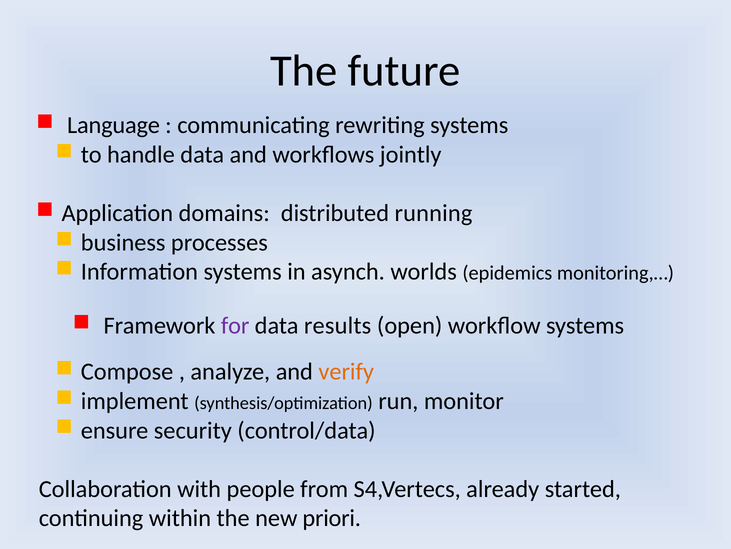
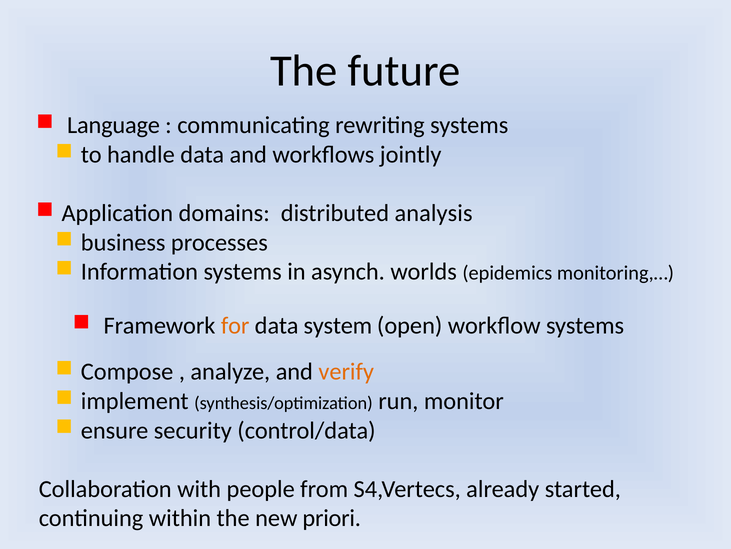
running: running -> analysis
for colour: purple -> orange
results: results -> system
